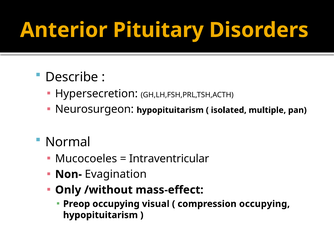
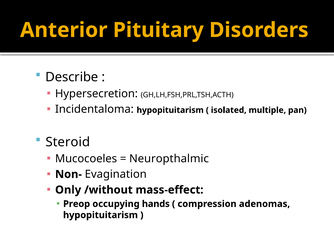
Neurosurgeon: Neurosurgeon -> Incidentaloma
Normal: Normal -> Steroid
Intraventricular: Intraventricular -> Neuropthalmic
visual: visual -> hands
compression occupying: occupying -> adenomas
